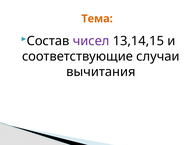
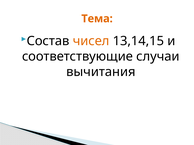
чисел colour: purple -> orange
